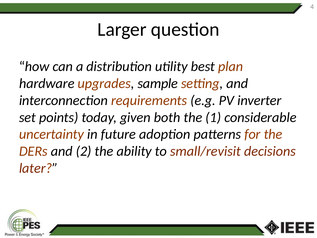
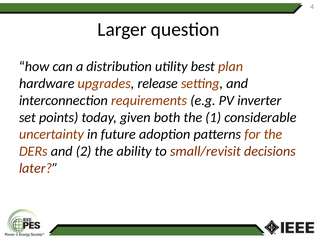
sample: sample -> release
